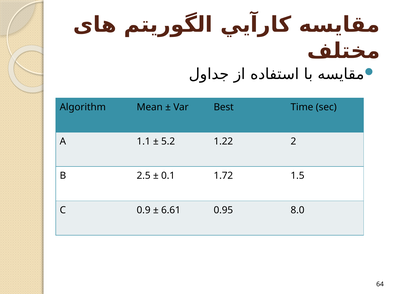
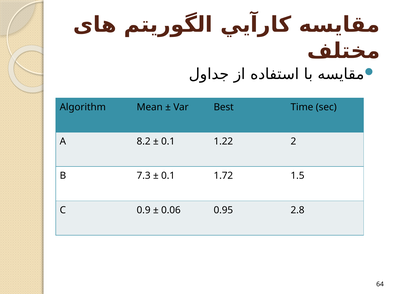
1.1: 1.1 -> 8.2
5.2 at (168, 142): 5.2 -> 0.1
2.5: 2.5 -> 7.3
6.61: 6.61 -> 0.06
8.0: 8.0 -> 2.8
